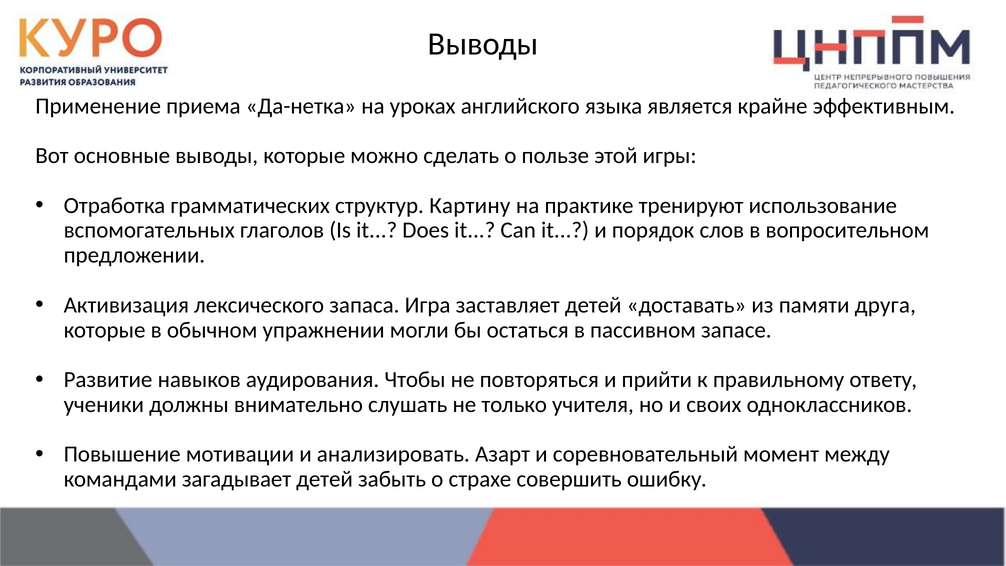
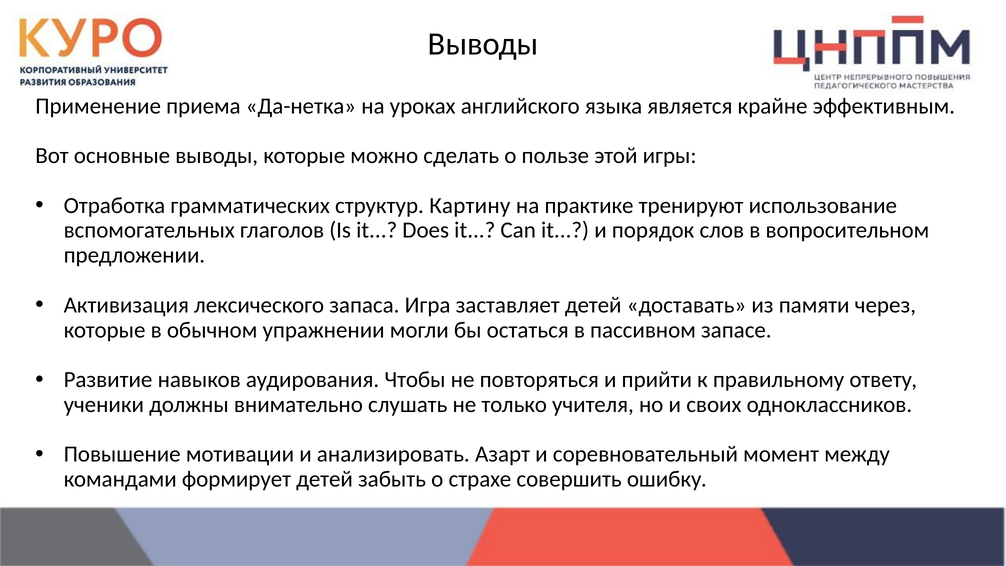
друга: друга -> через
загадывает: загадывает -> формирует
